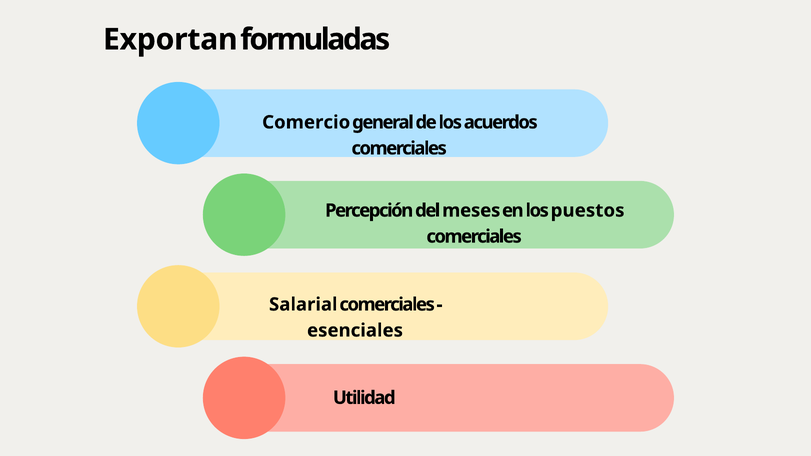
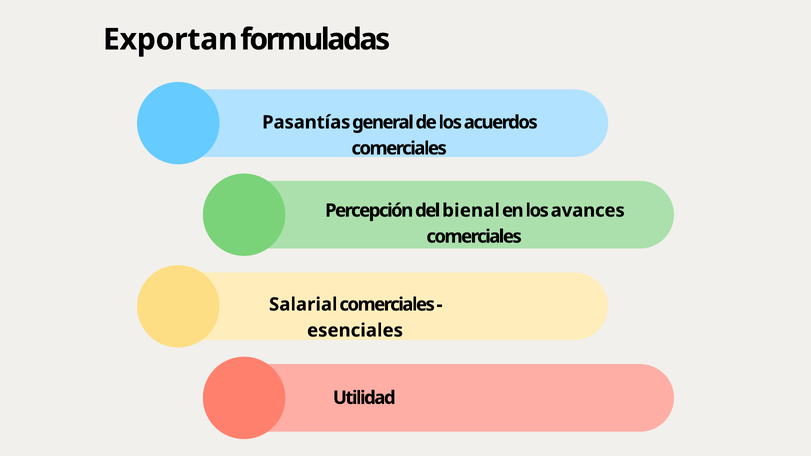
Comercio: Comercio -> Pasantías
meses: meses -> bienal
puestos: puestos -> avances
